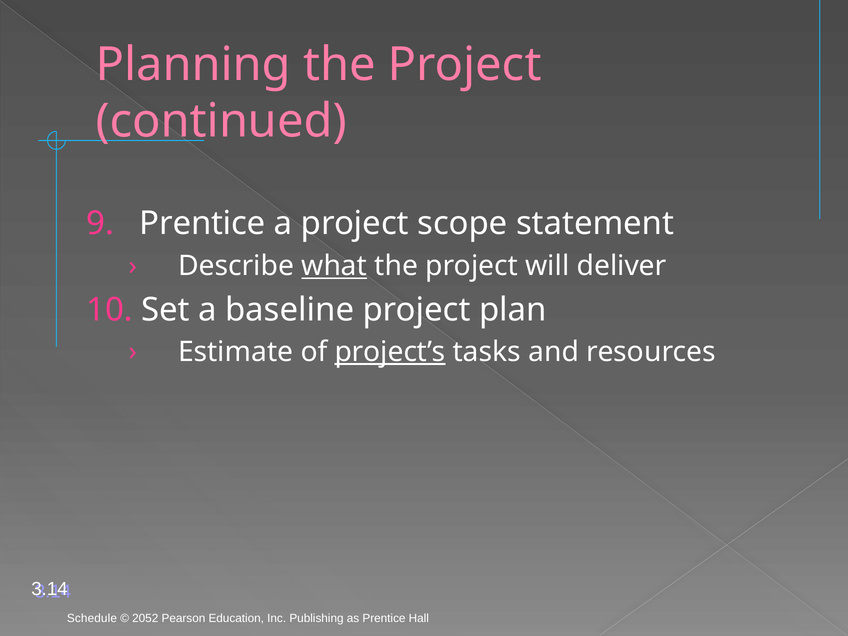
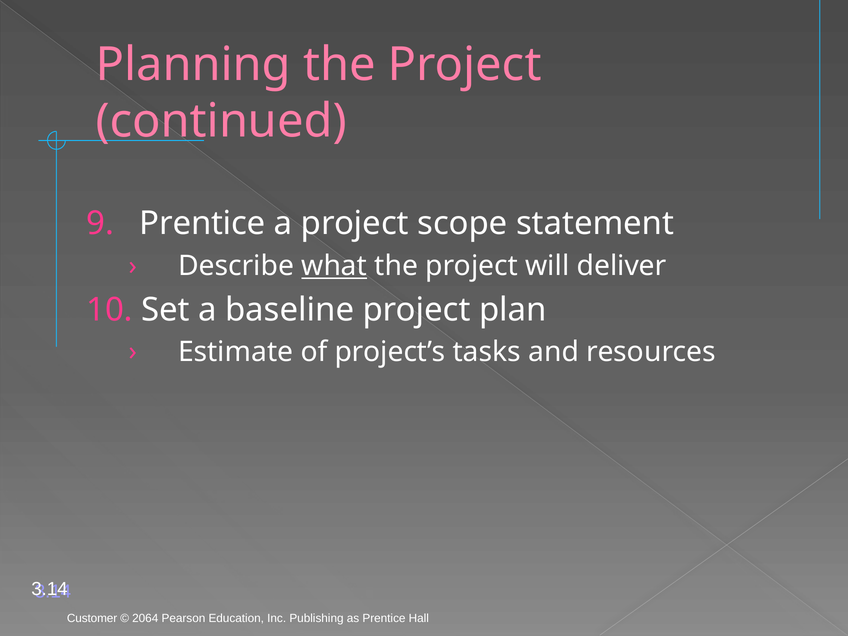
project’s underline: present -> none
Schedule: Schedule -> Customer
2052: 2052 -> 2064
